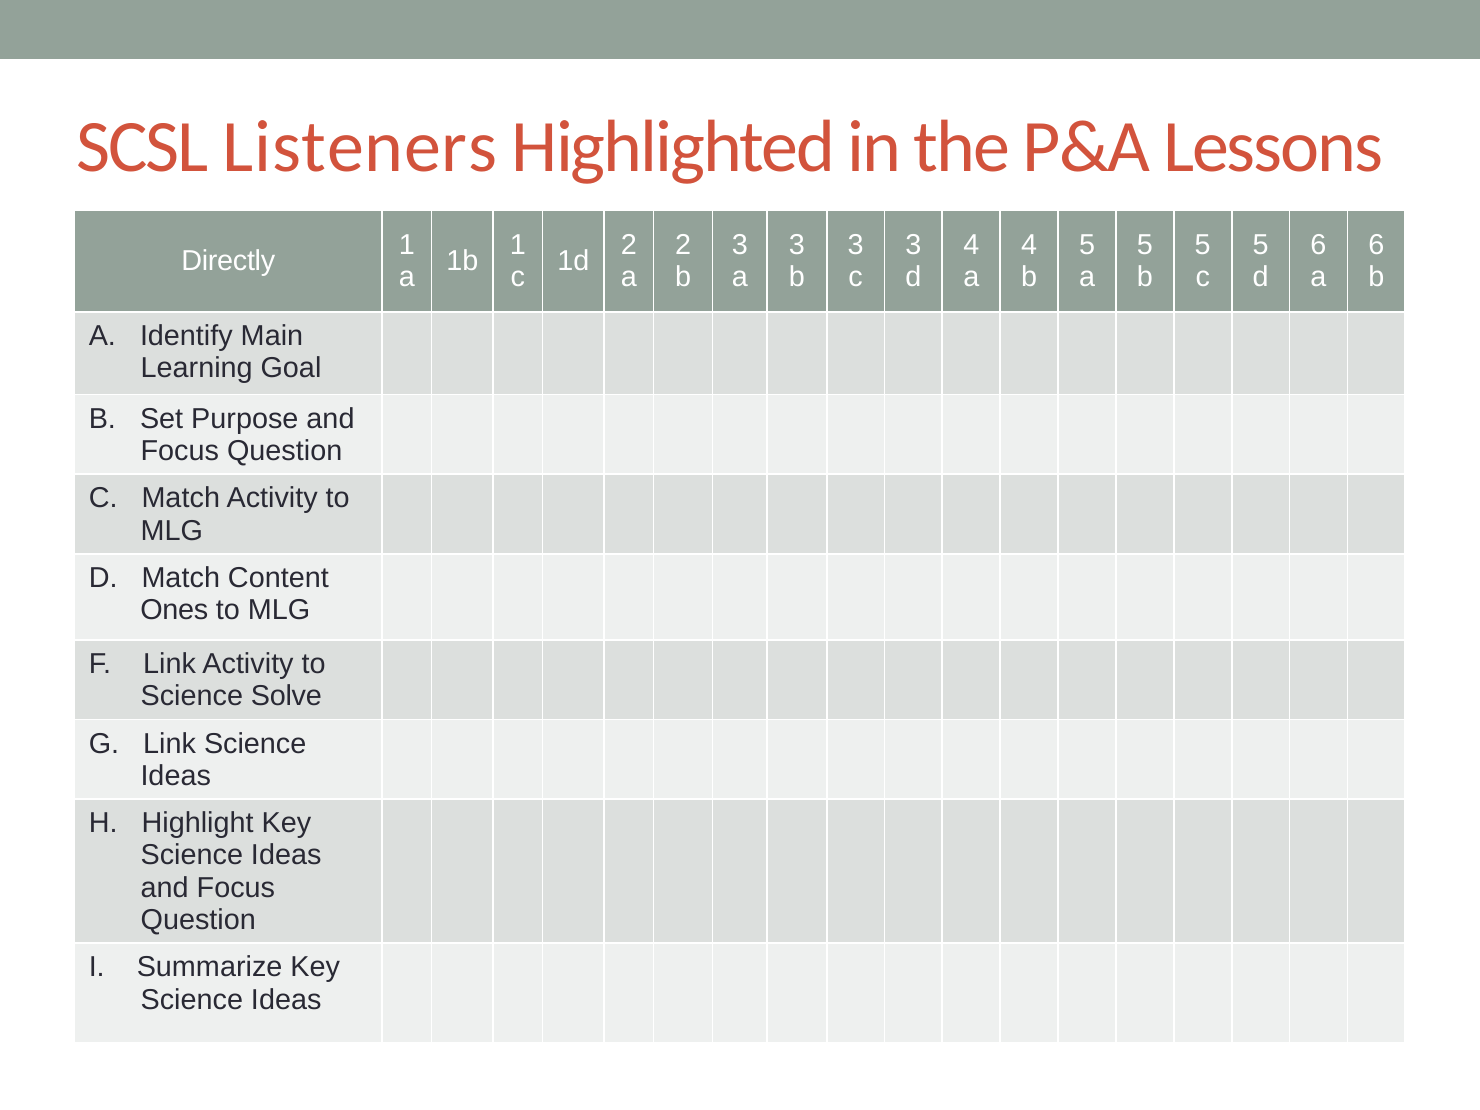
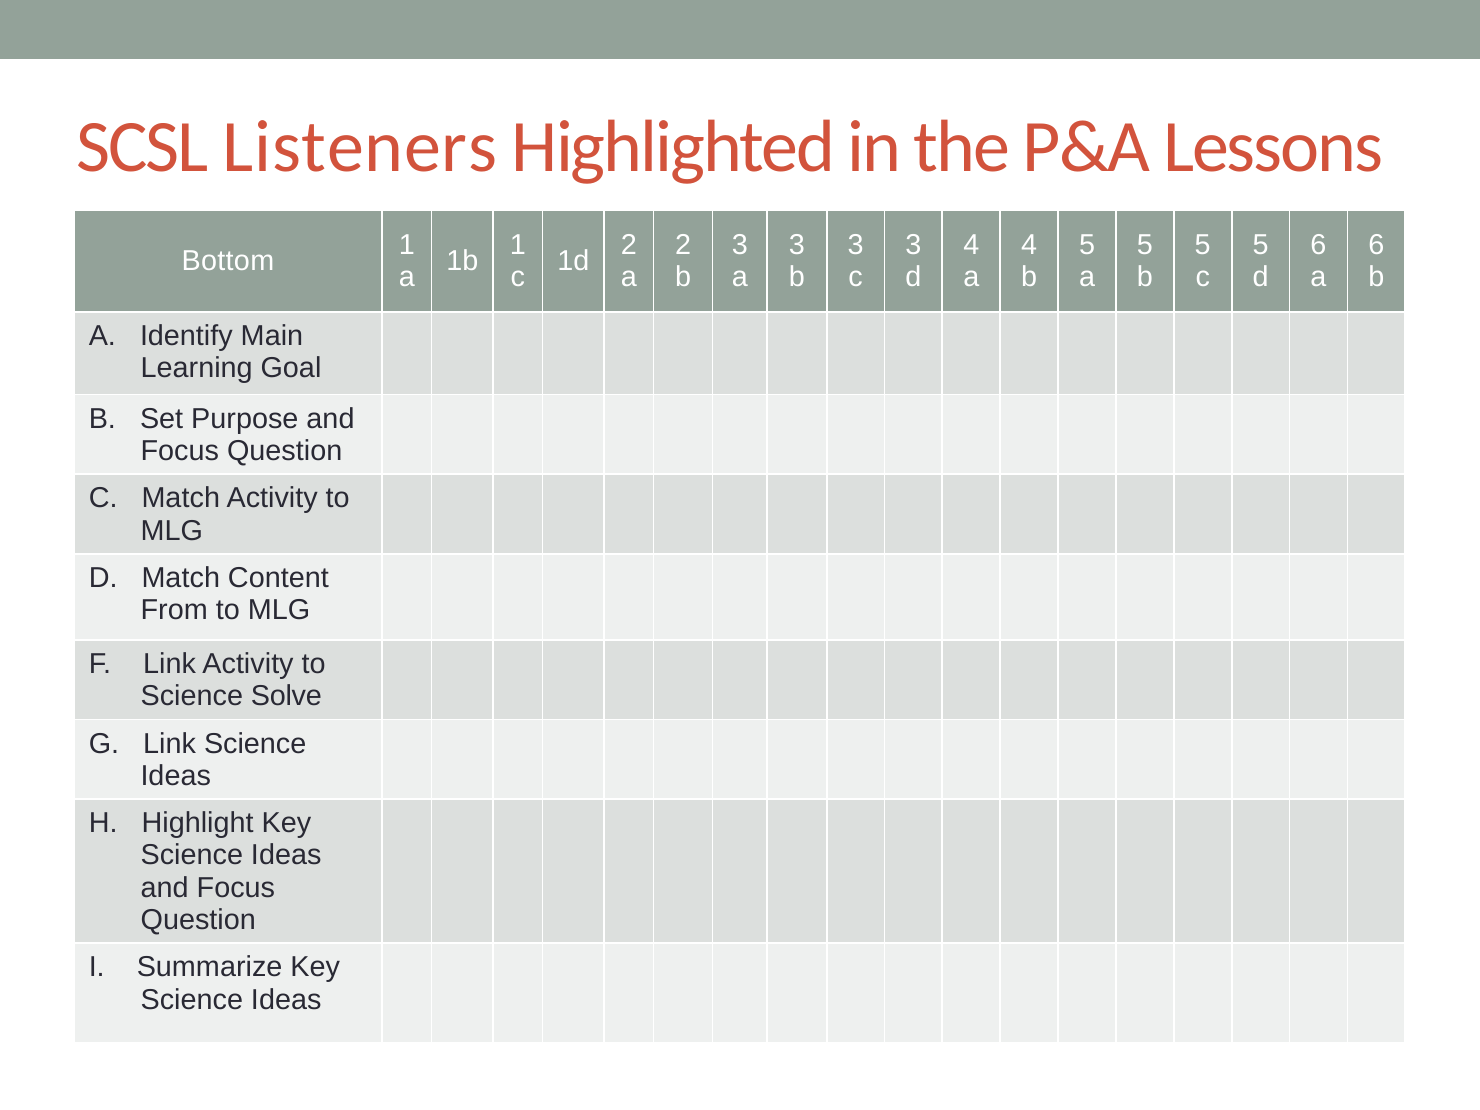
Directly: Directly -> Bottom
Ones: Ones -> From
